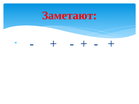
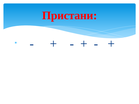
Заметают: Заметают -> Пристани
